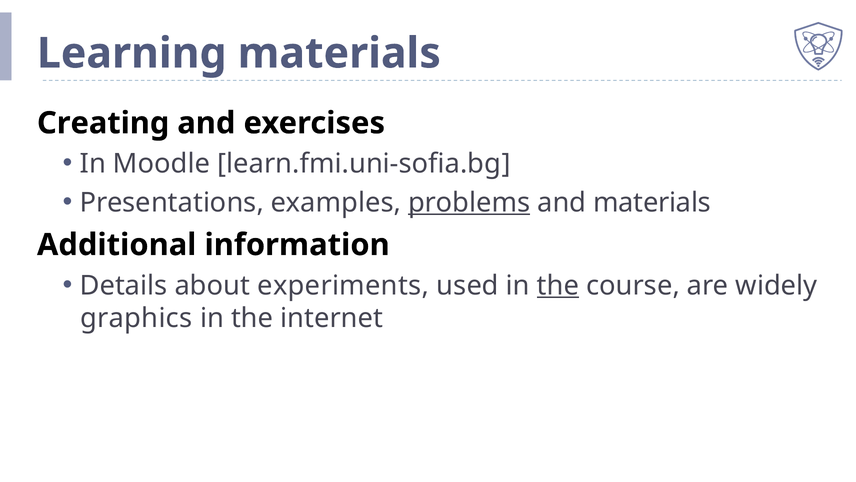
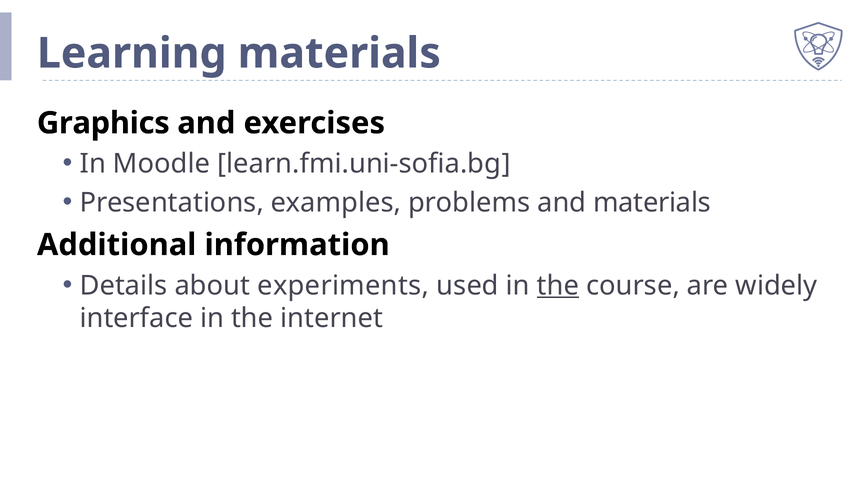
Creating: Creating -> Graphics
problems underline: present -> none
graphics: graphics -> interface
